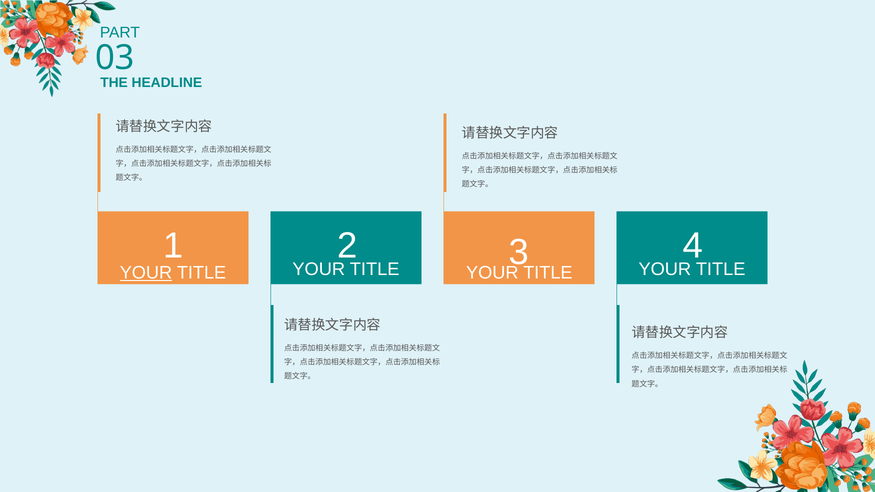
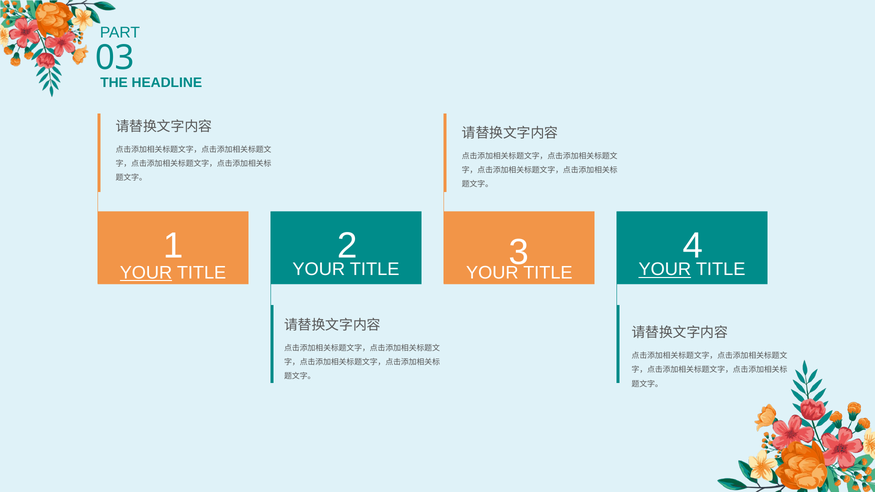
YOUR at (665, 270) underline: none -> present
